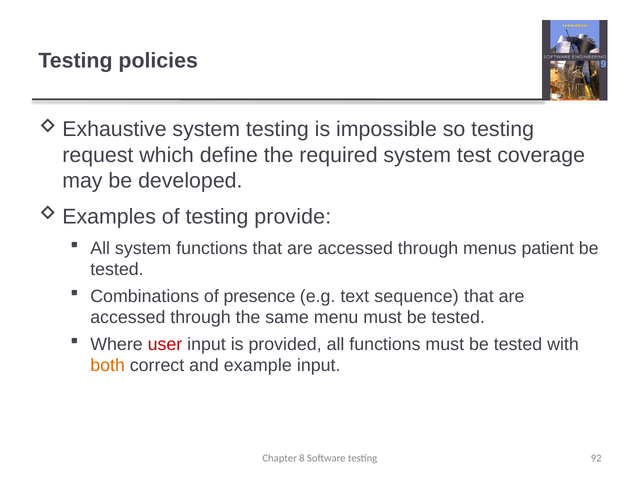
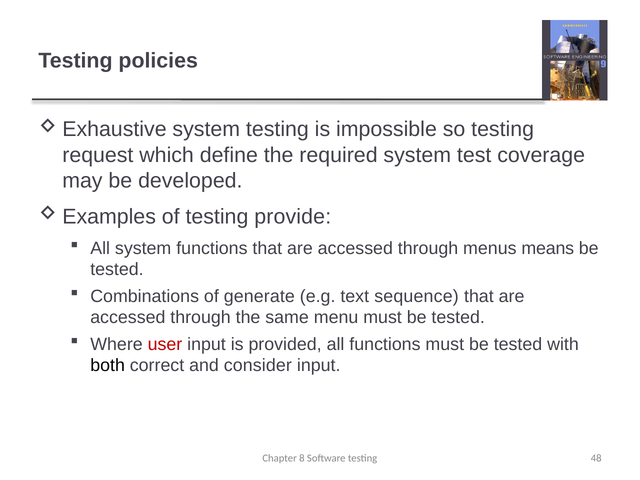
patient: patient -> means
presence: presence -> generate
both colour: orange -> black
example: example -> consider
92: 92 -> 48
